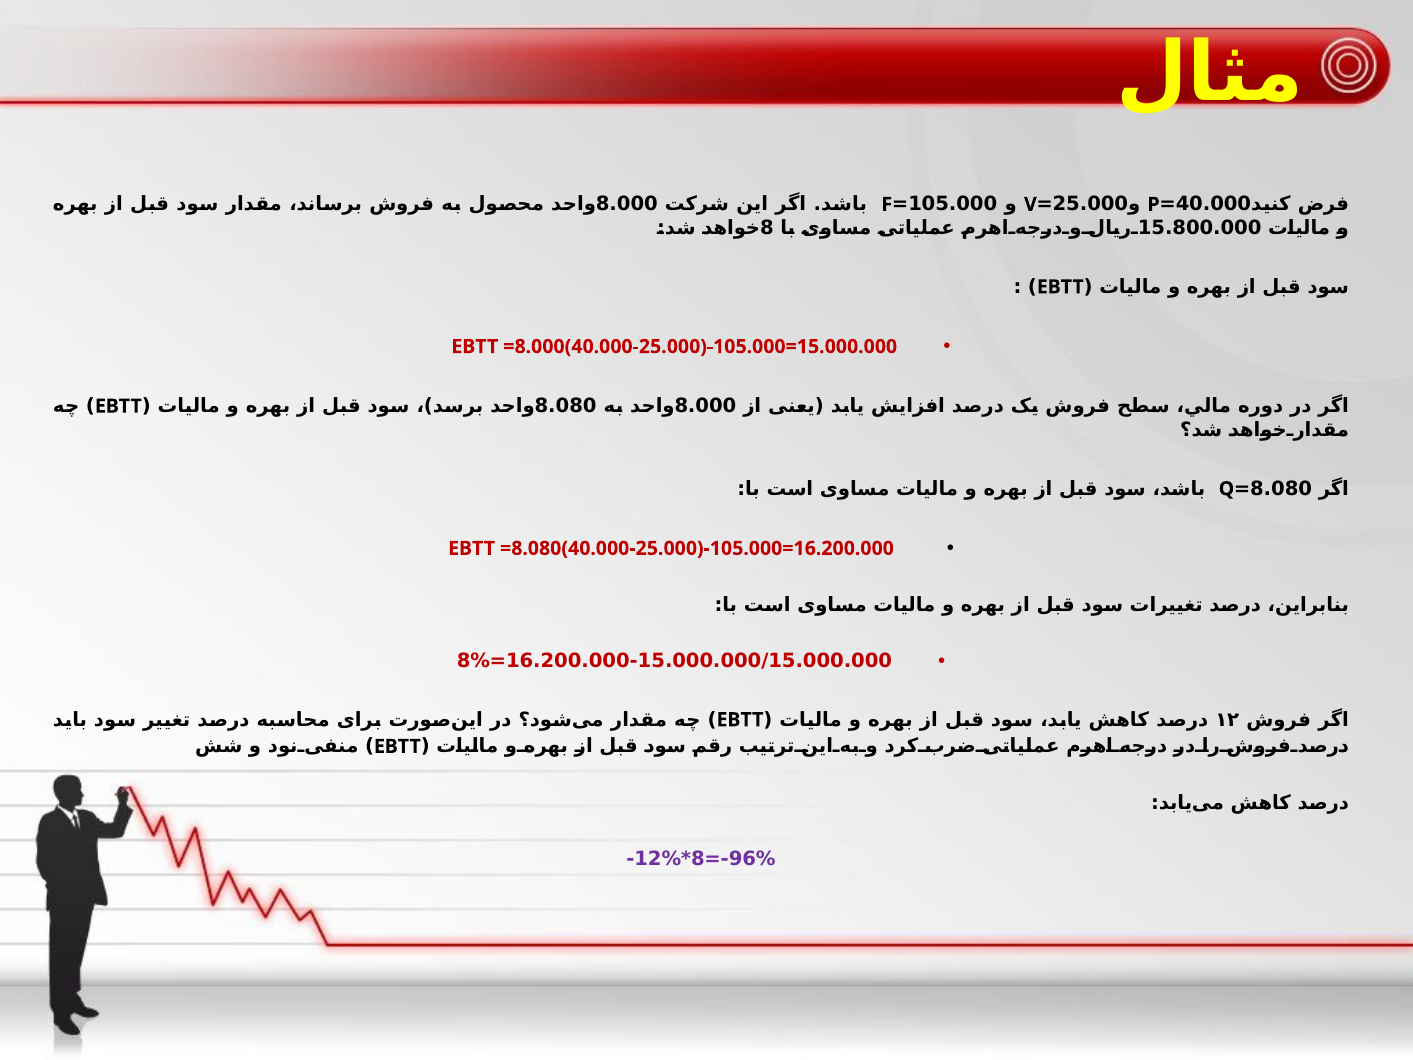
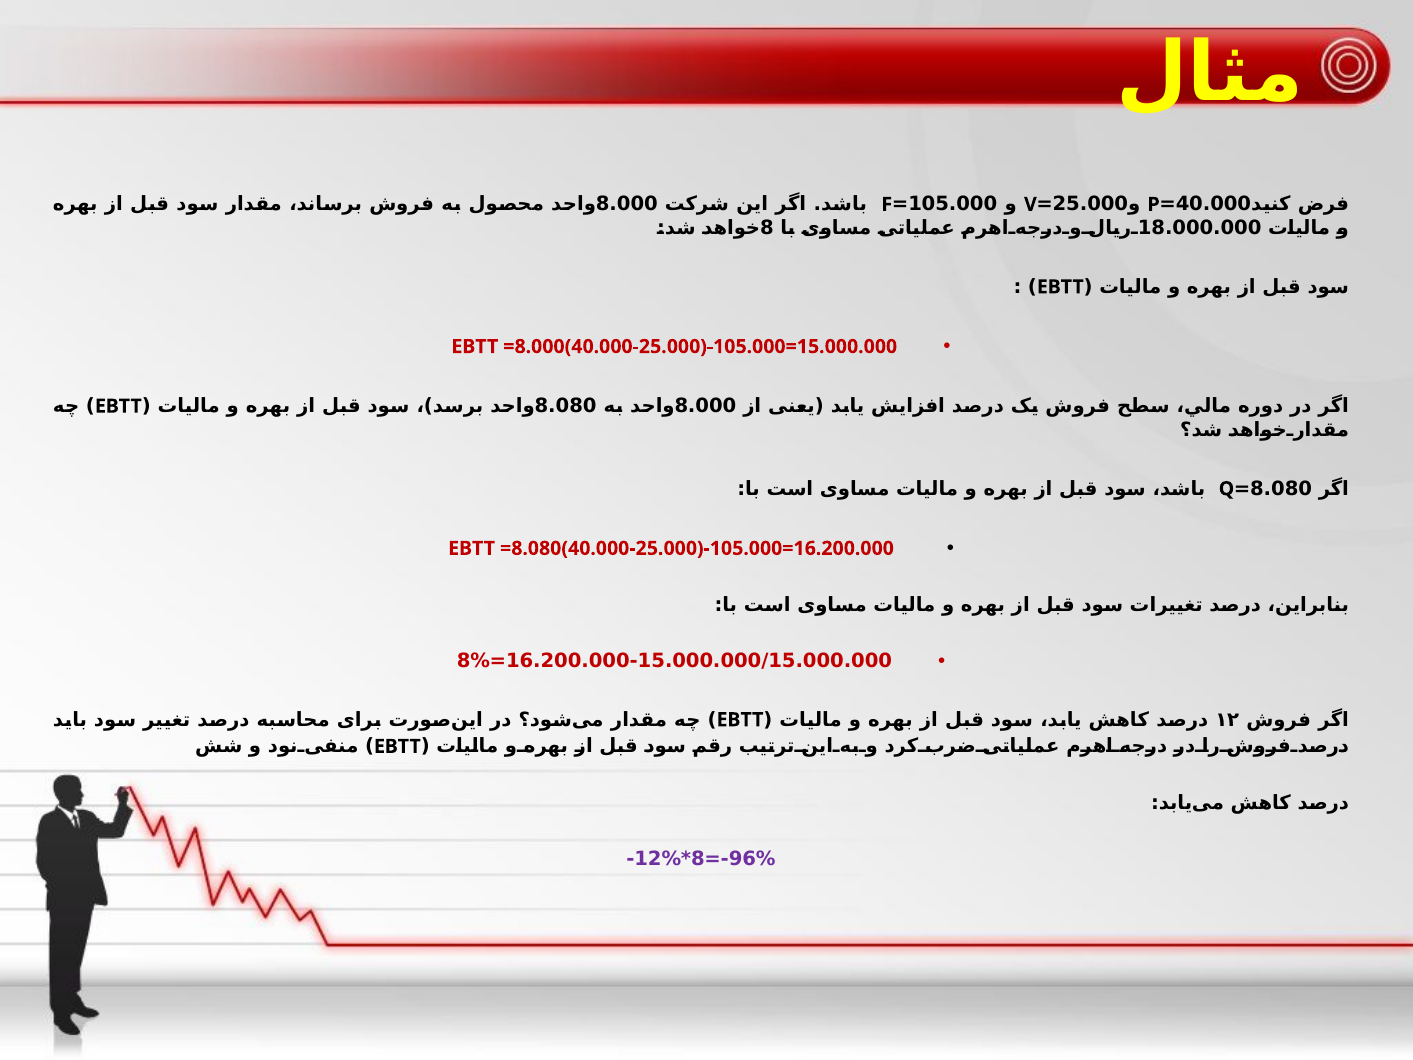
15.800.000: 15.800.000 -> 18.000.000
